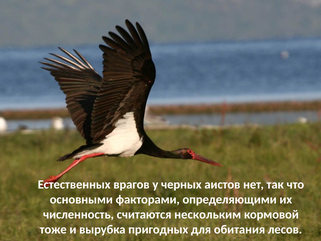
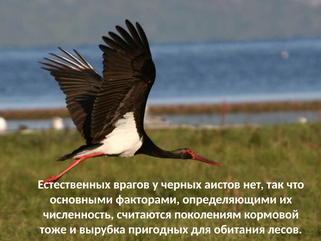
нескольким: нескольким -> поколениям
